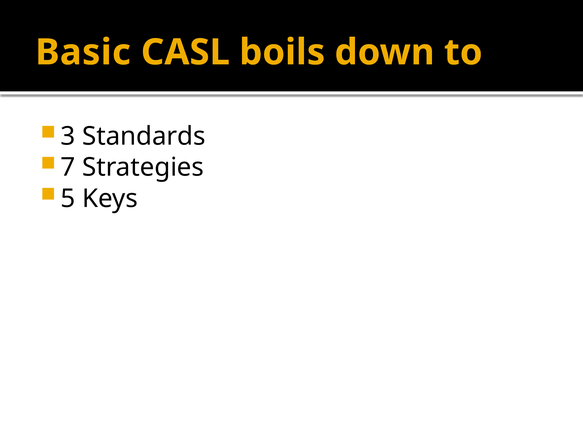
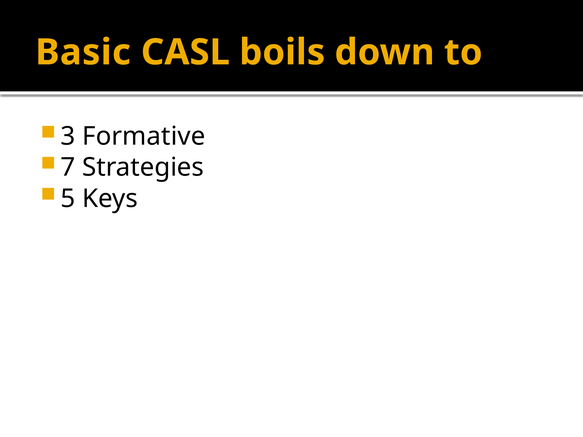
Standards: Standards -> Formative
